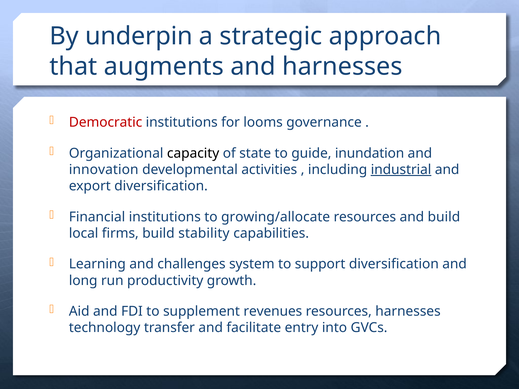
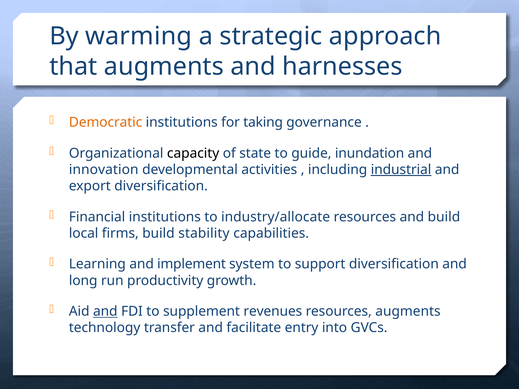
underpin: underpin -> warming
Democratic colour: red -> orange
looms: looms -> taking
growing/allocate: growing/allocate -> industry/allocate
challenges: challenges -> implement
and at (105, 312) underline: none -> present
resources harnesses: harnesses -> augments
